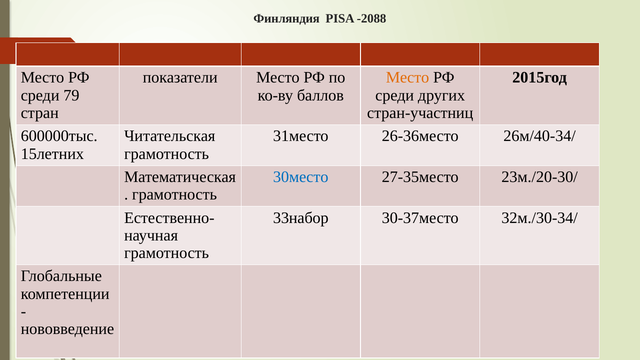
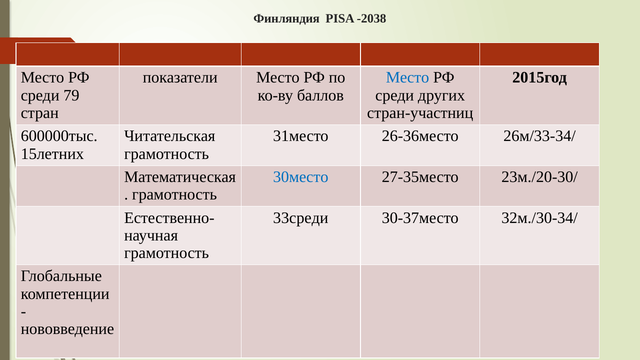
-2088: -2088 -> -2038
Место at (408, 78) colour: orange -> blue
26м/40-34/: 26м/40-34/ -> 26м/33-34/
33набор: 33набор -> 33среди
